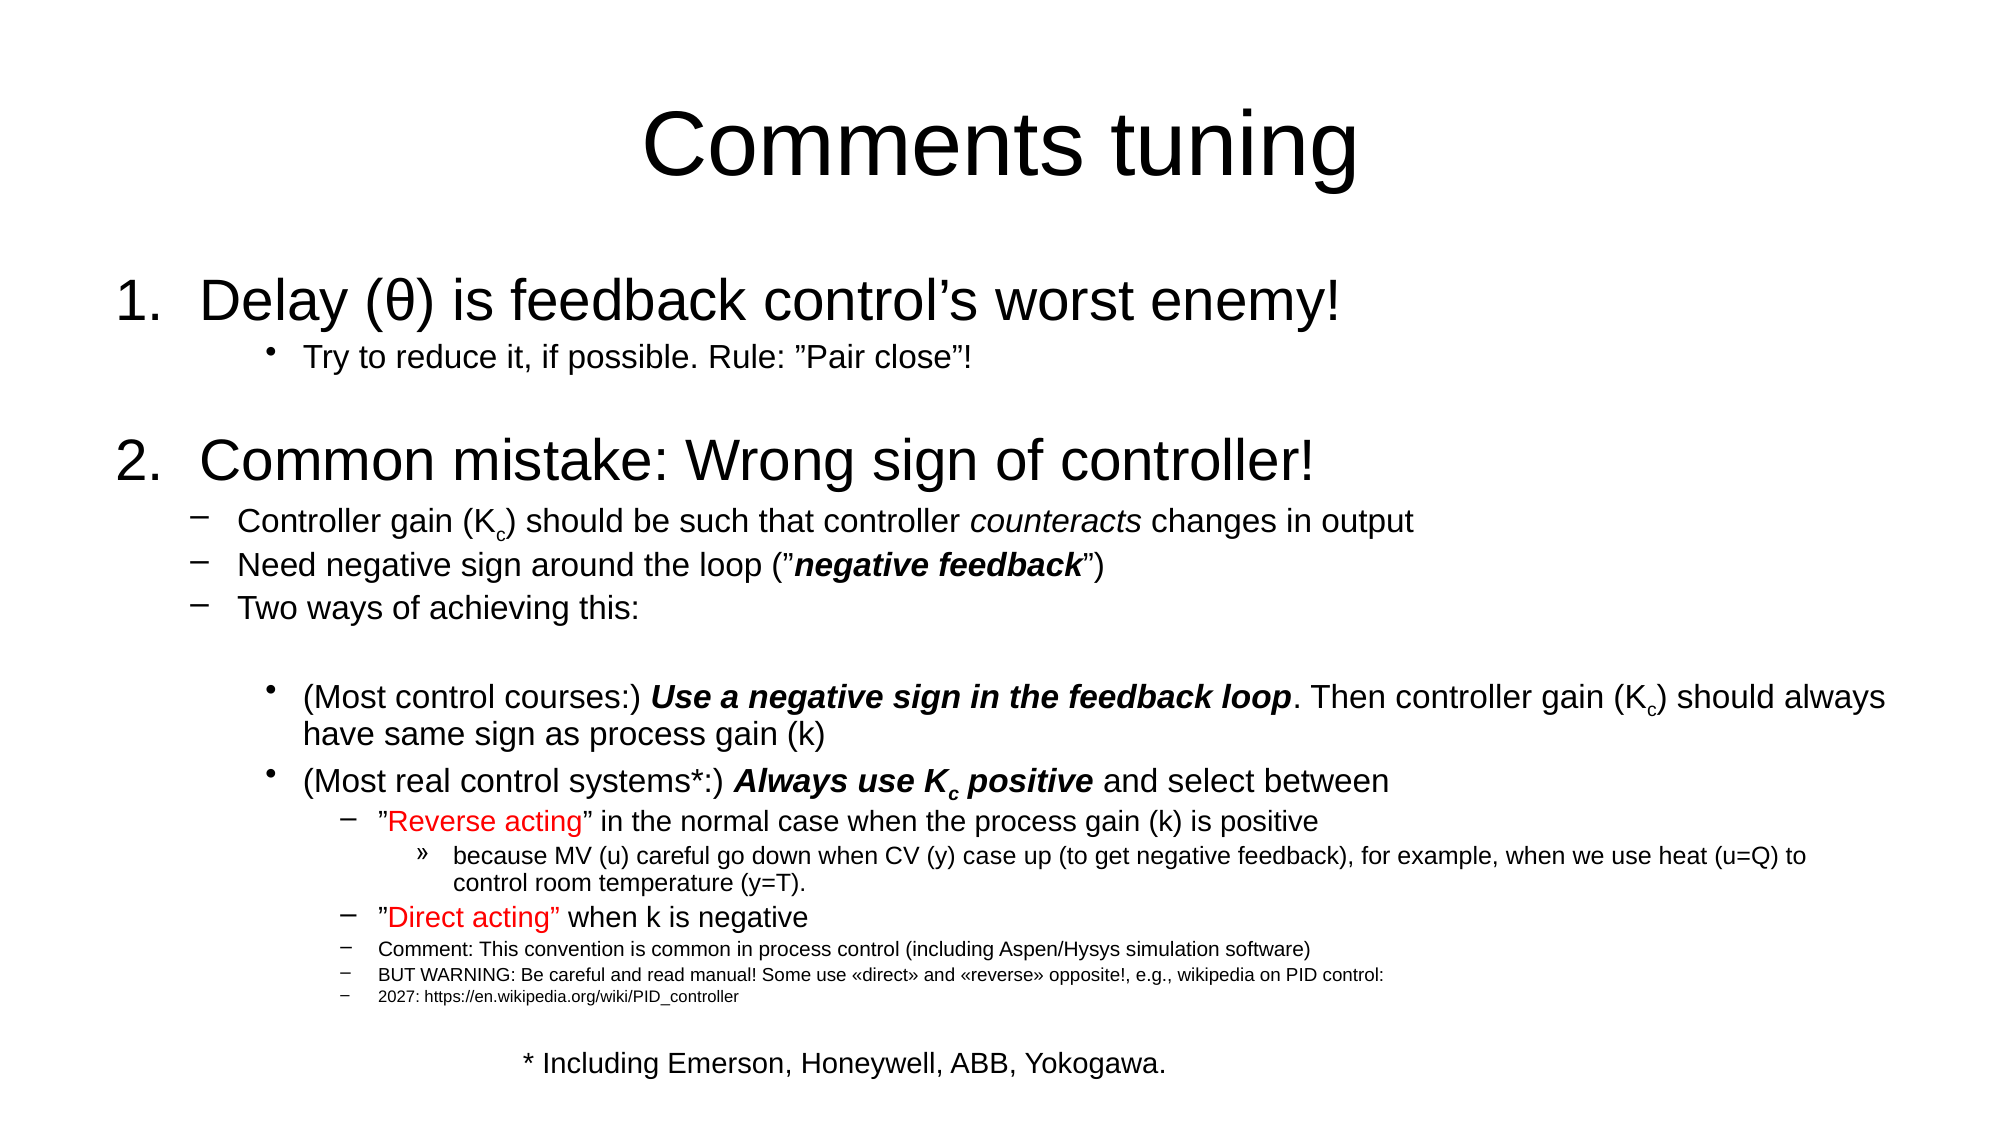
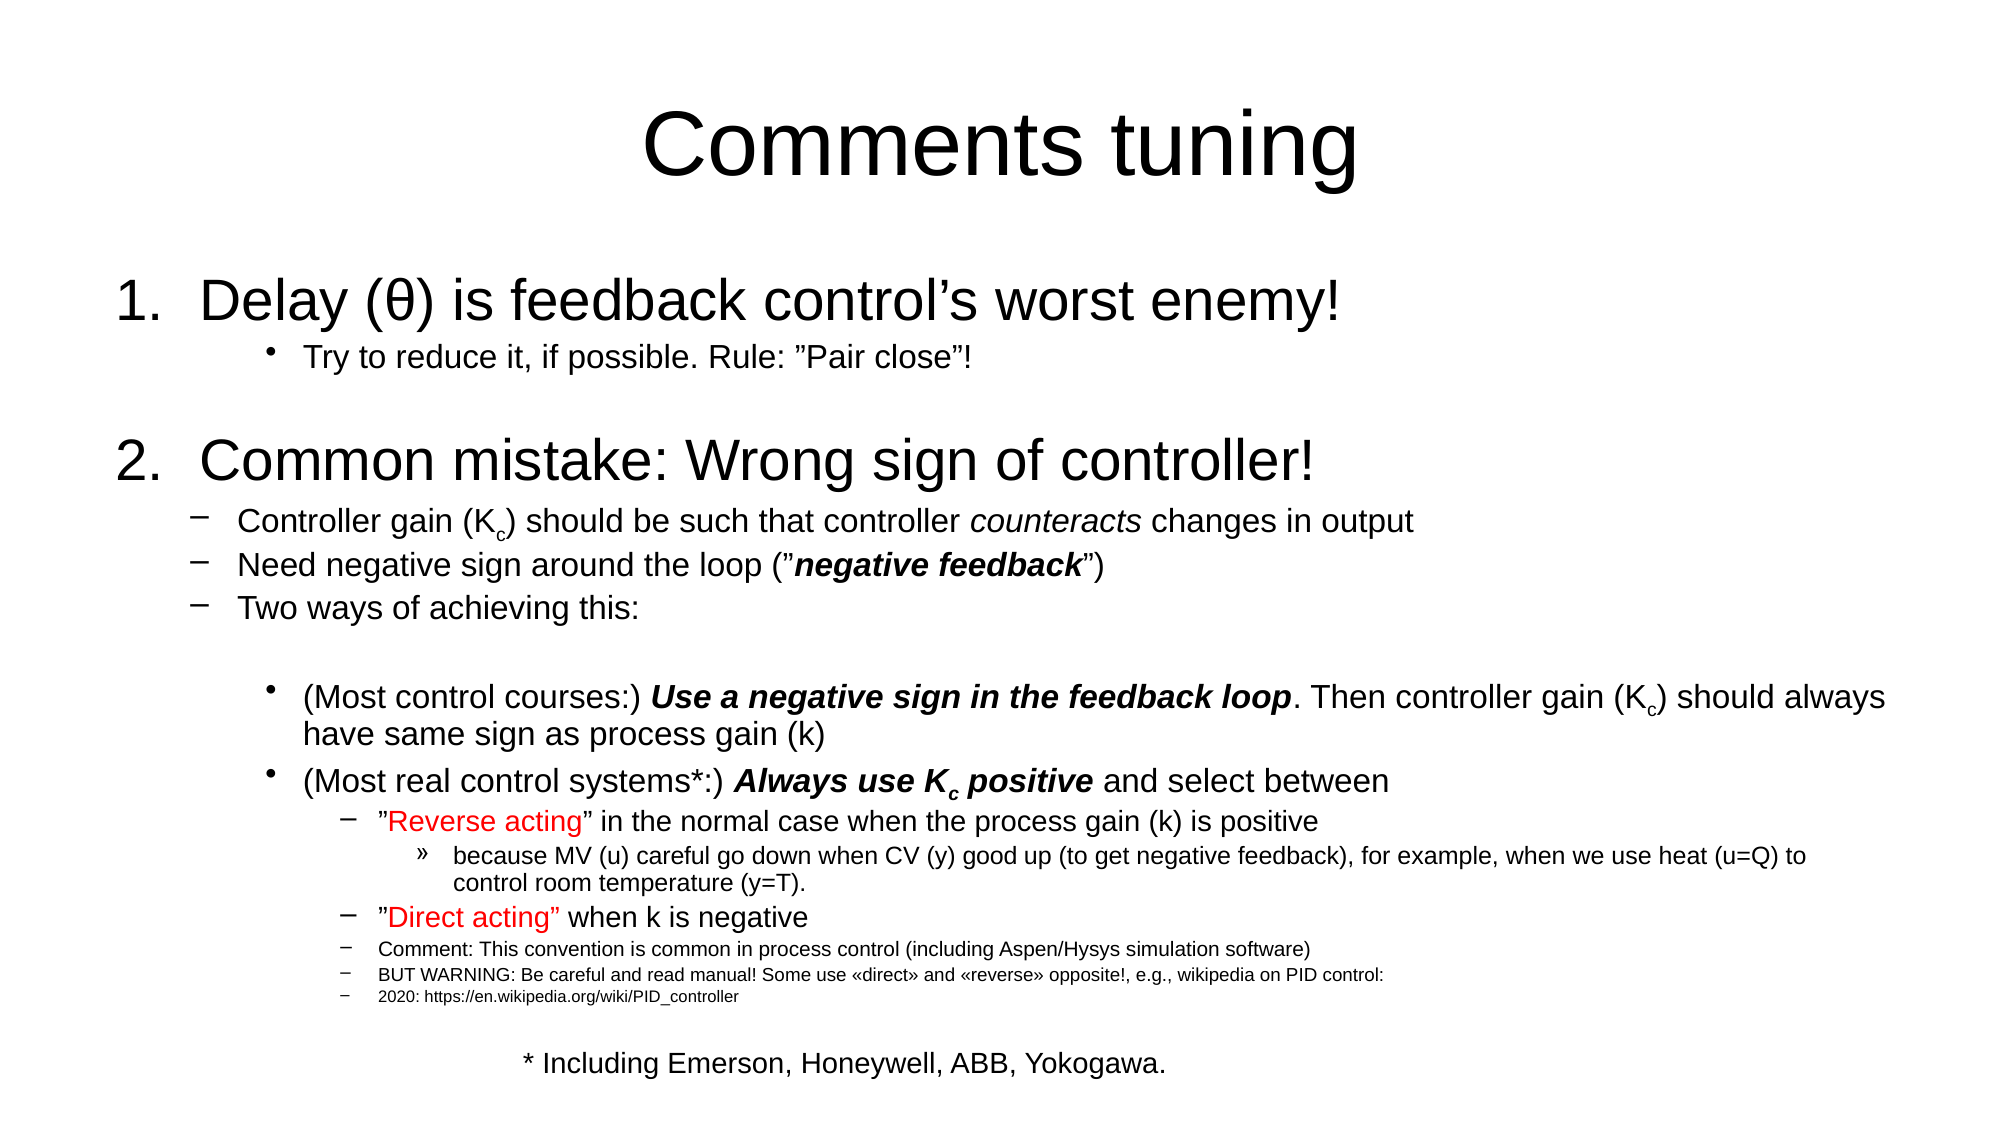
y case: case -> good
2027: 2027 -> 2020
